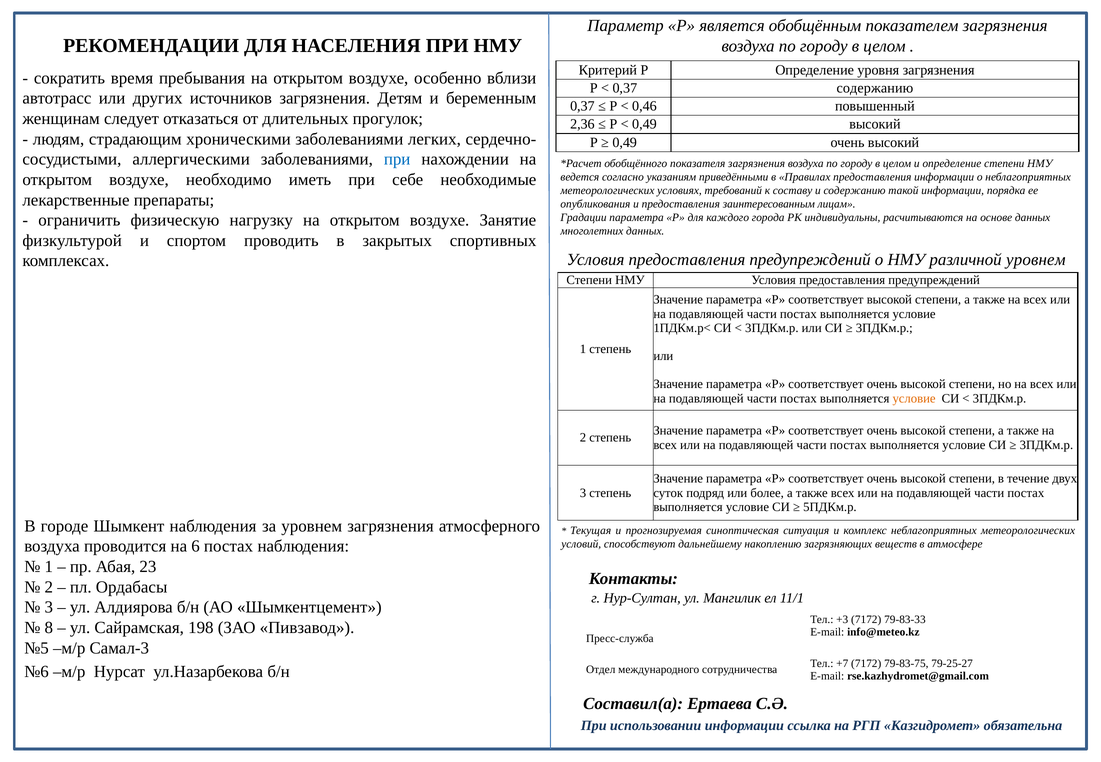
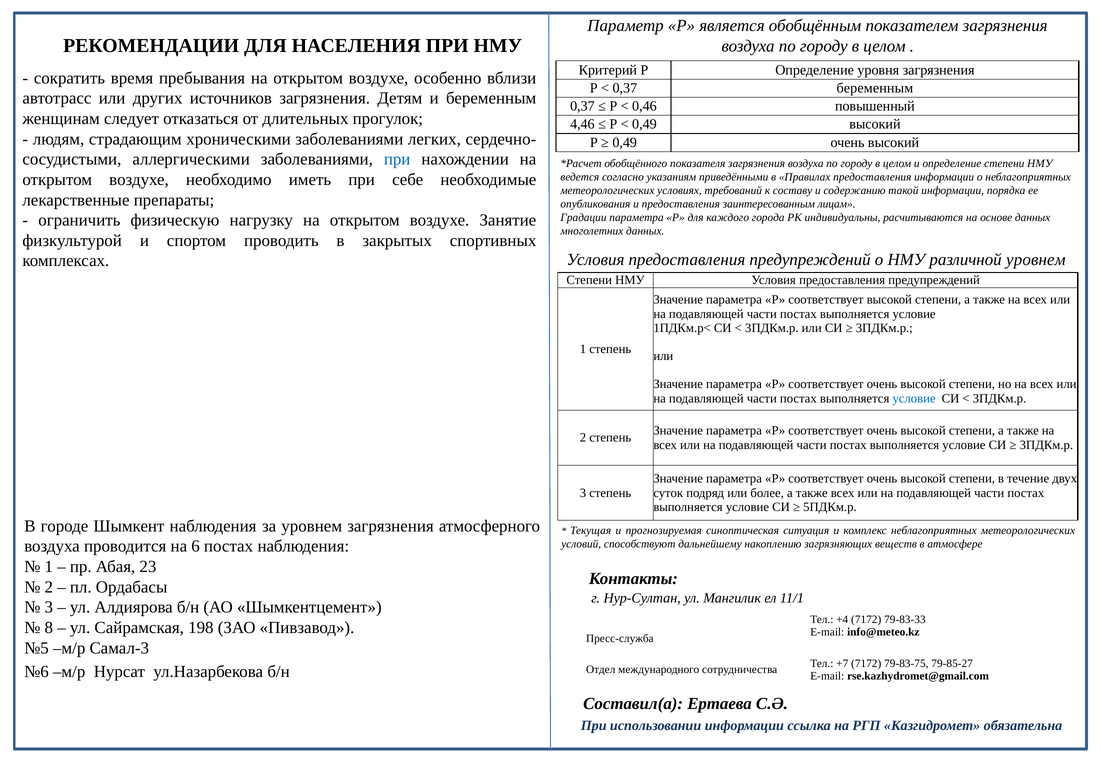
0,37 содержанию: содержанию -> беременным
2,36: 2,36 -> 4,46
условие at (914, 398) colour: orange -> blue
+3: +3 -> +4
79-25-27: 79-25-27 -> 79-85-27
